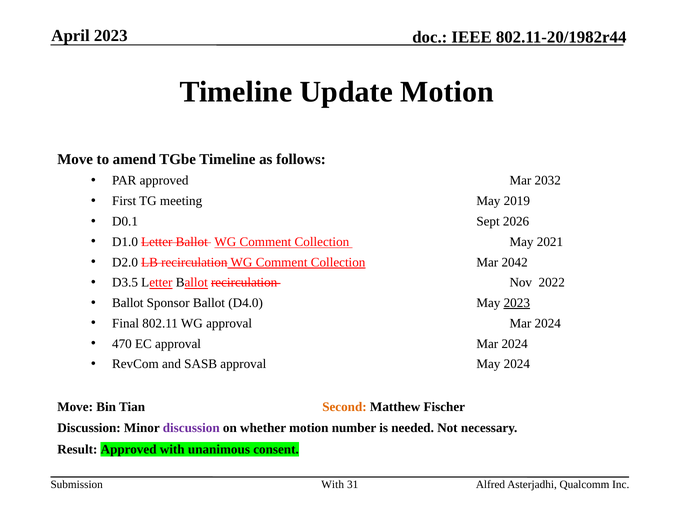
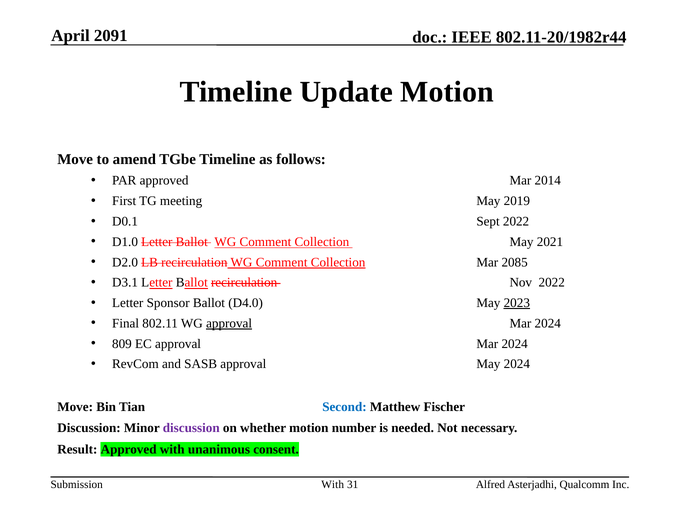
April 2023: 2023 -> 2091
2032: 2032 -> 2014
Sept 2026: 2026 -> 2022
2042: 2042 -> 2085
D3.5: D3.5 -> D3.1
Ballot at (128, 303): Ballot -> Letter
approval at (229, 324) underline: none -> present
470: 470 -> 809
Second colour: orange -> blue
